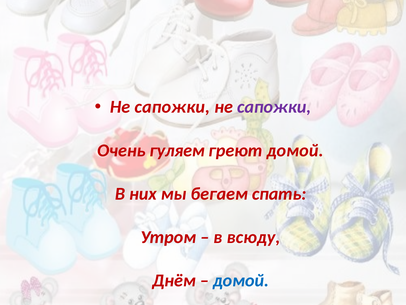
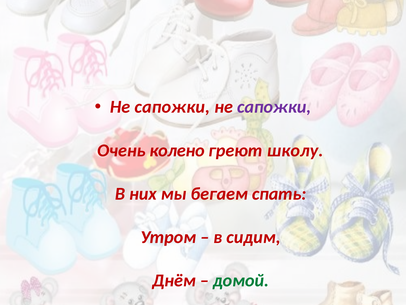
гуляем: гуляем -> колено
греют домой: домой -> школу
всюду: всюду -> сидим
домой at (241, 280) colour: blue -> green
